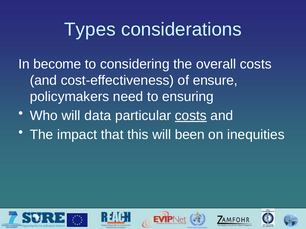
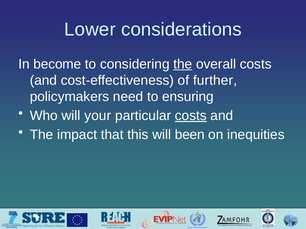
Types: Types -> Lower
the at (183, 64) underline: none -> present
ensure: ensure -> further
data: data -> your
